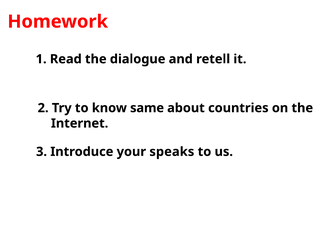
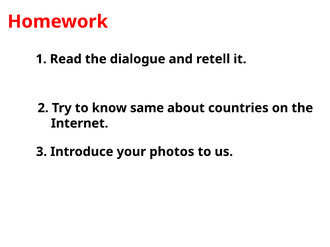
speaks: speaks -> photos
